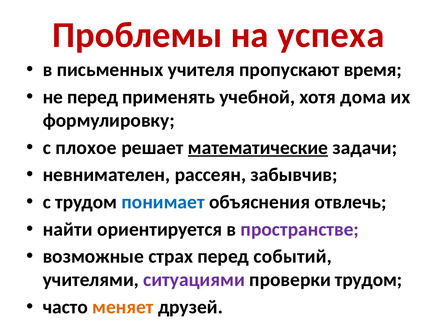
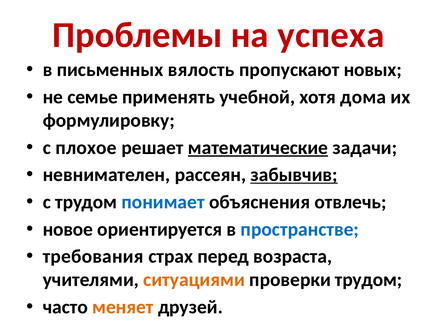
учителя: учителя -> вялость
время: время -> новых
не перед: перед -> семье
забывчив underline: none -> present
найти: найти -> новое
пространстве colour: purple -> blue
возможные: возможные -> требования
событий: событий -> возраста
ситуациями colour: purple -> orange
